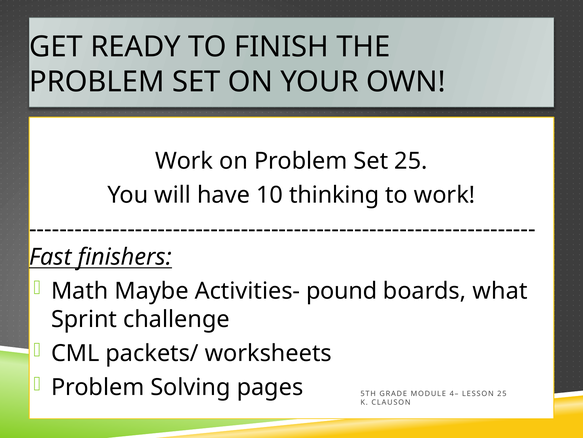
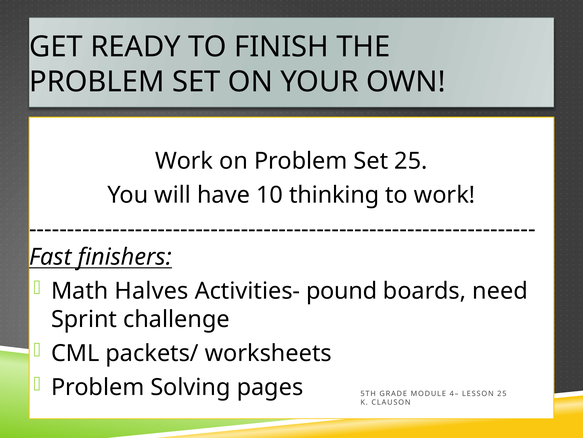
Maybe: Maybe -> Halves
what: what -> need
